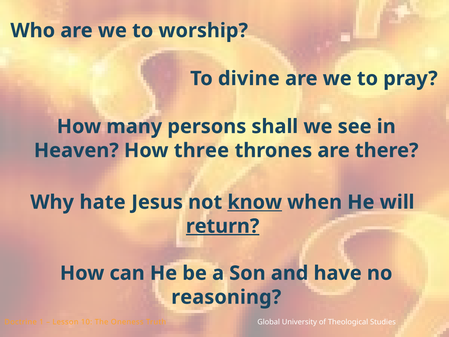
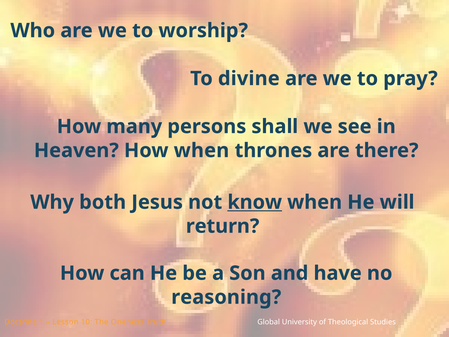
How three: three -> when
hate: hate -> both
return underline: present -> none
